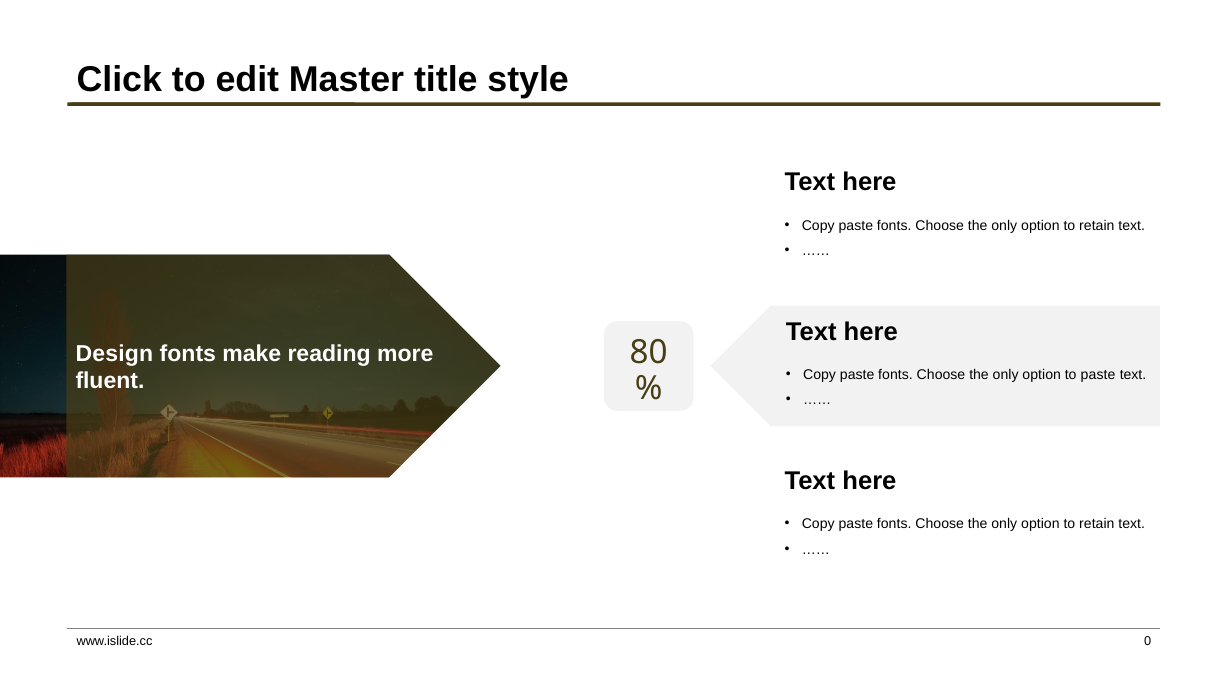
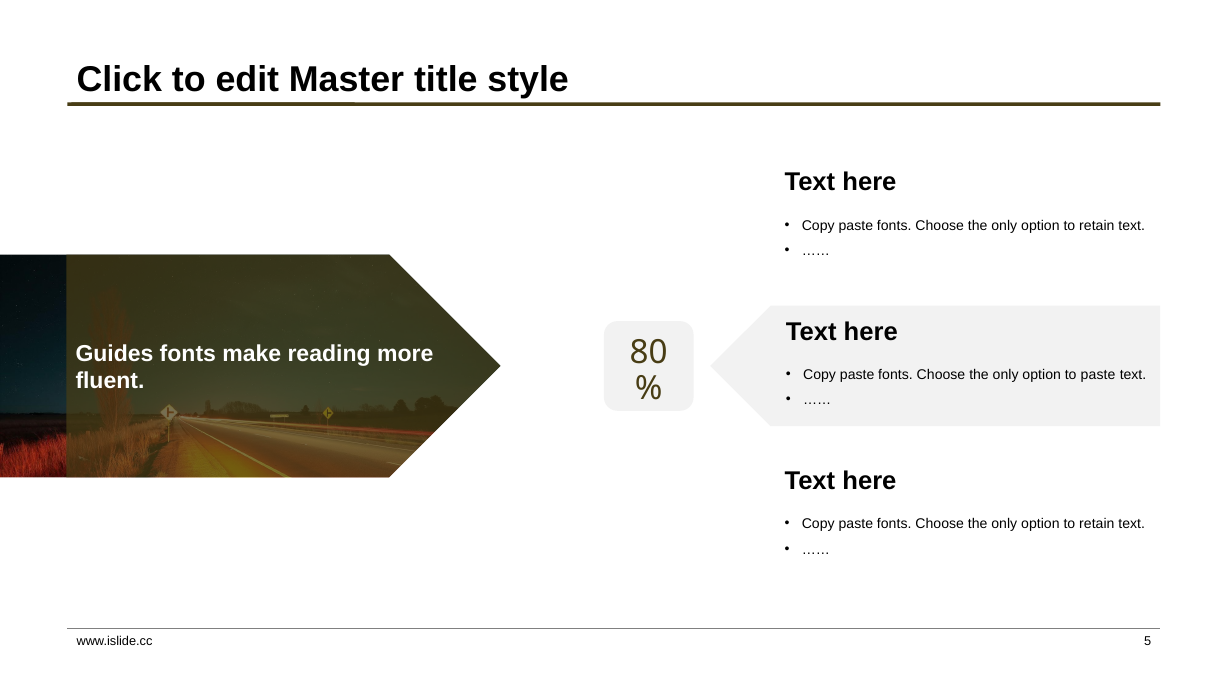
Design: Design -> Guides
0: 0 -> 5
